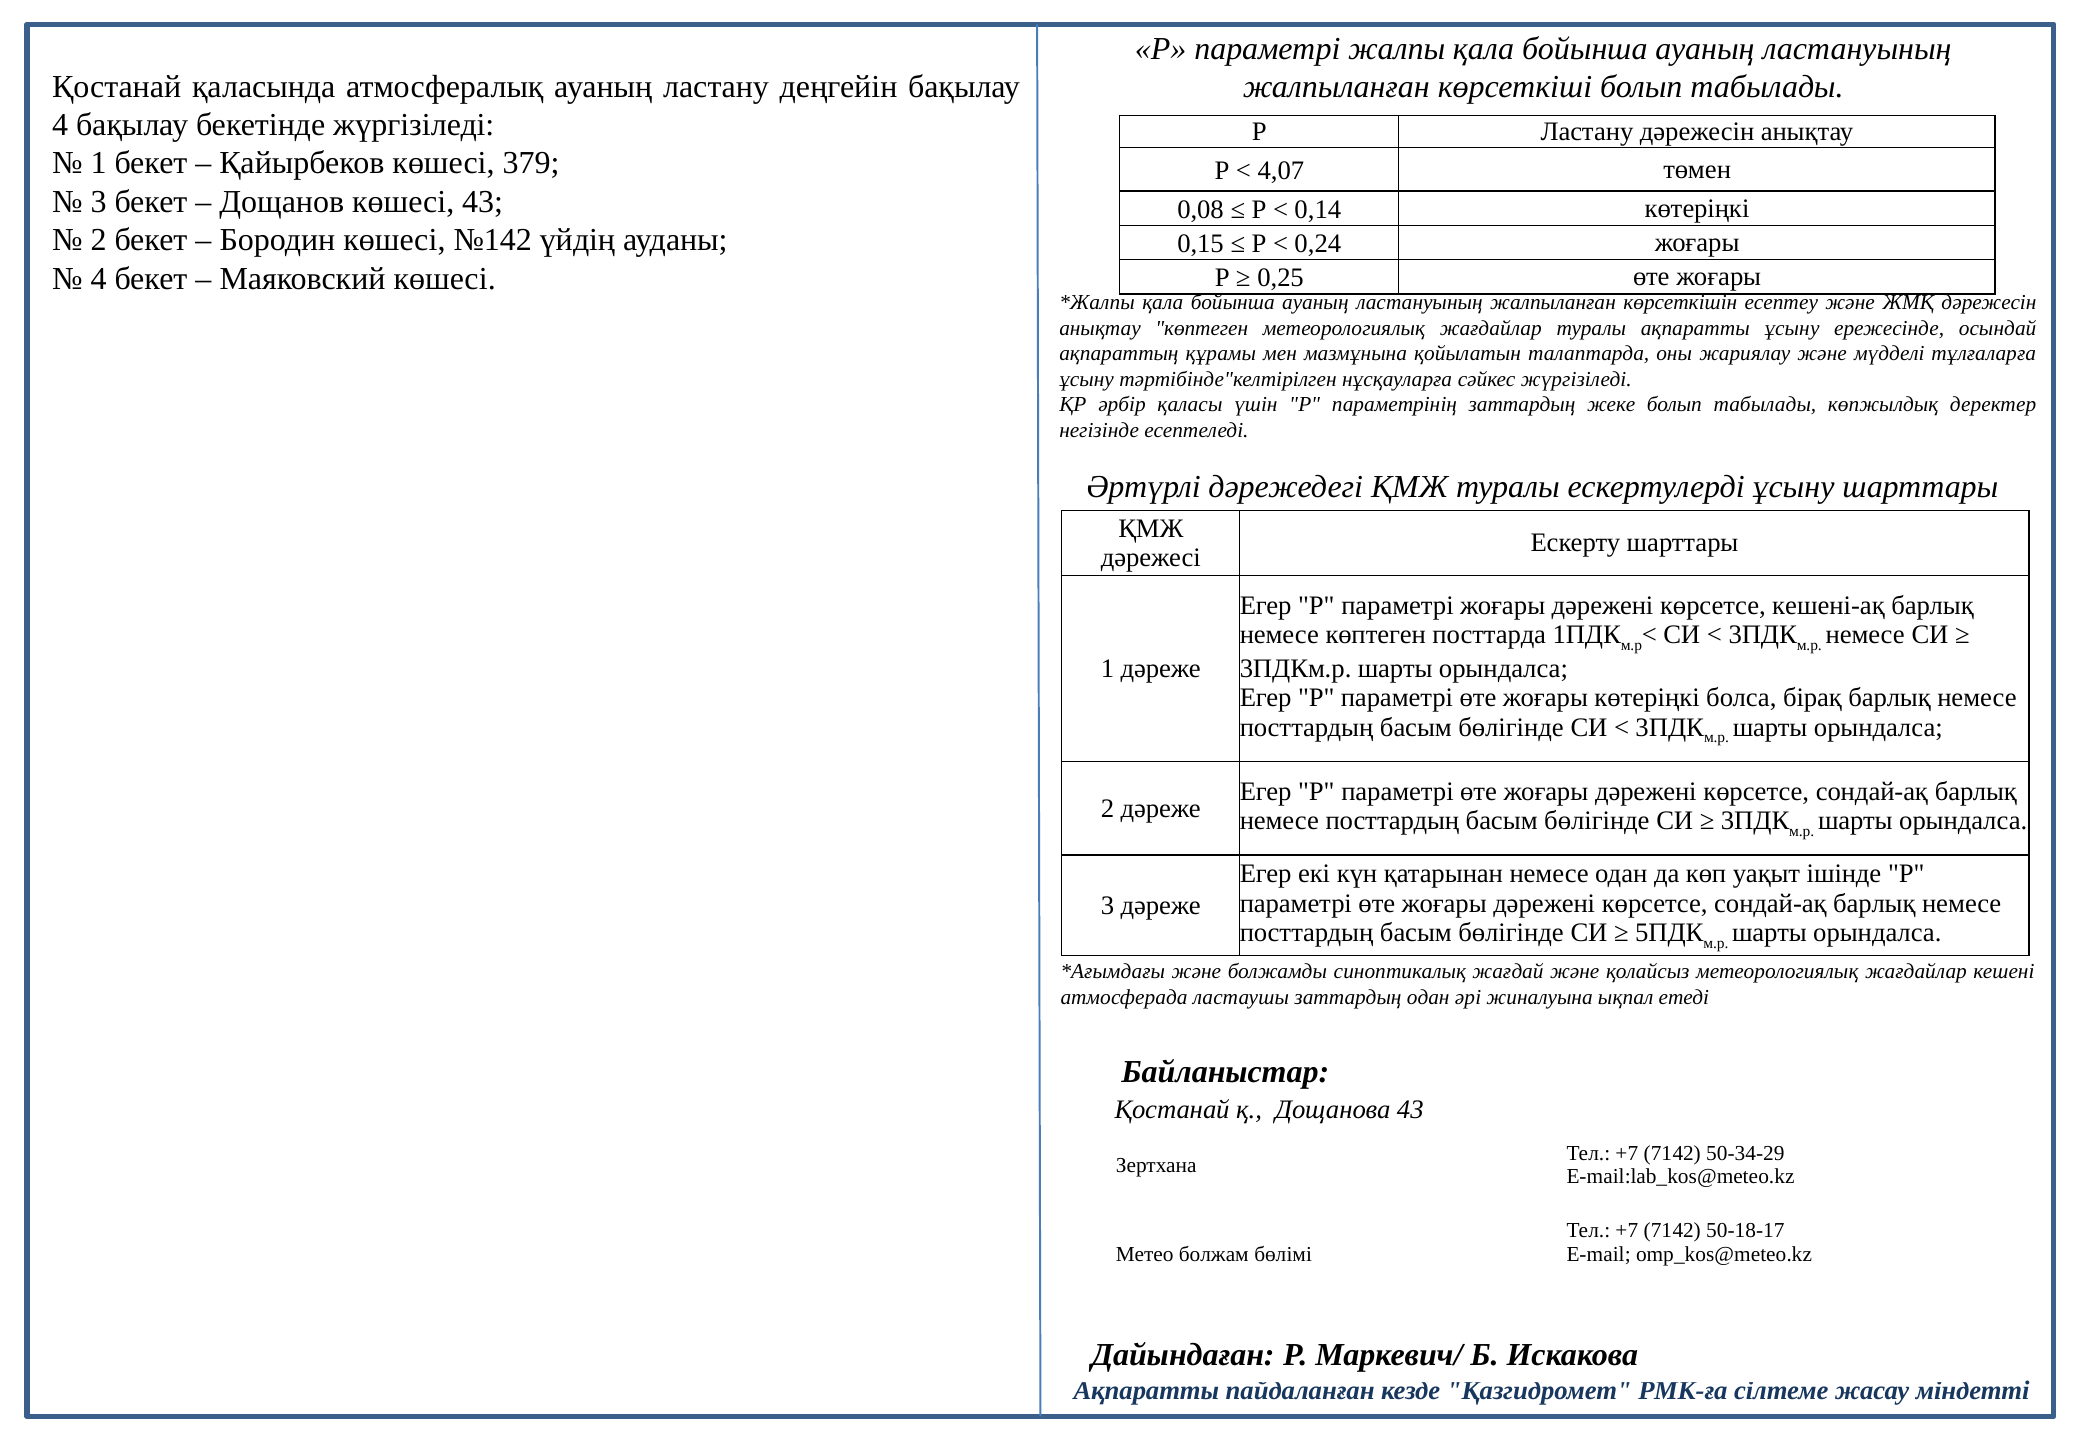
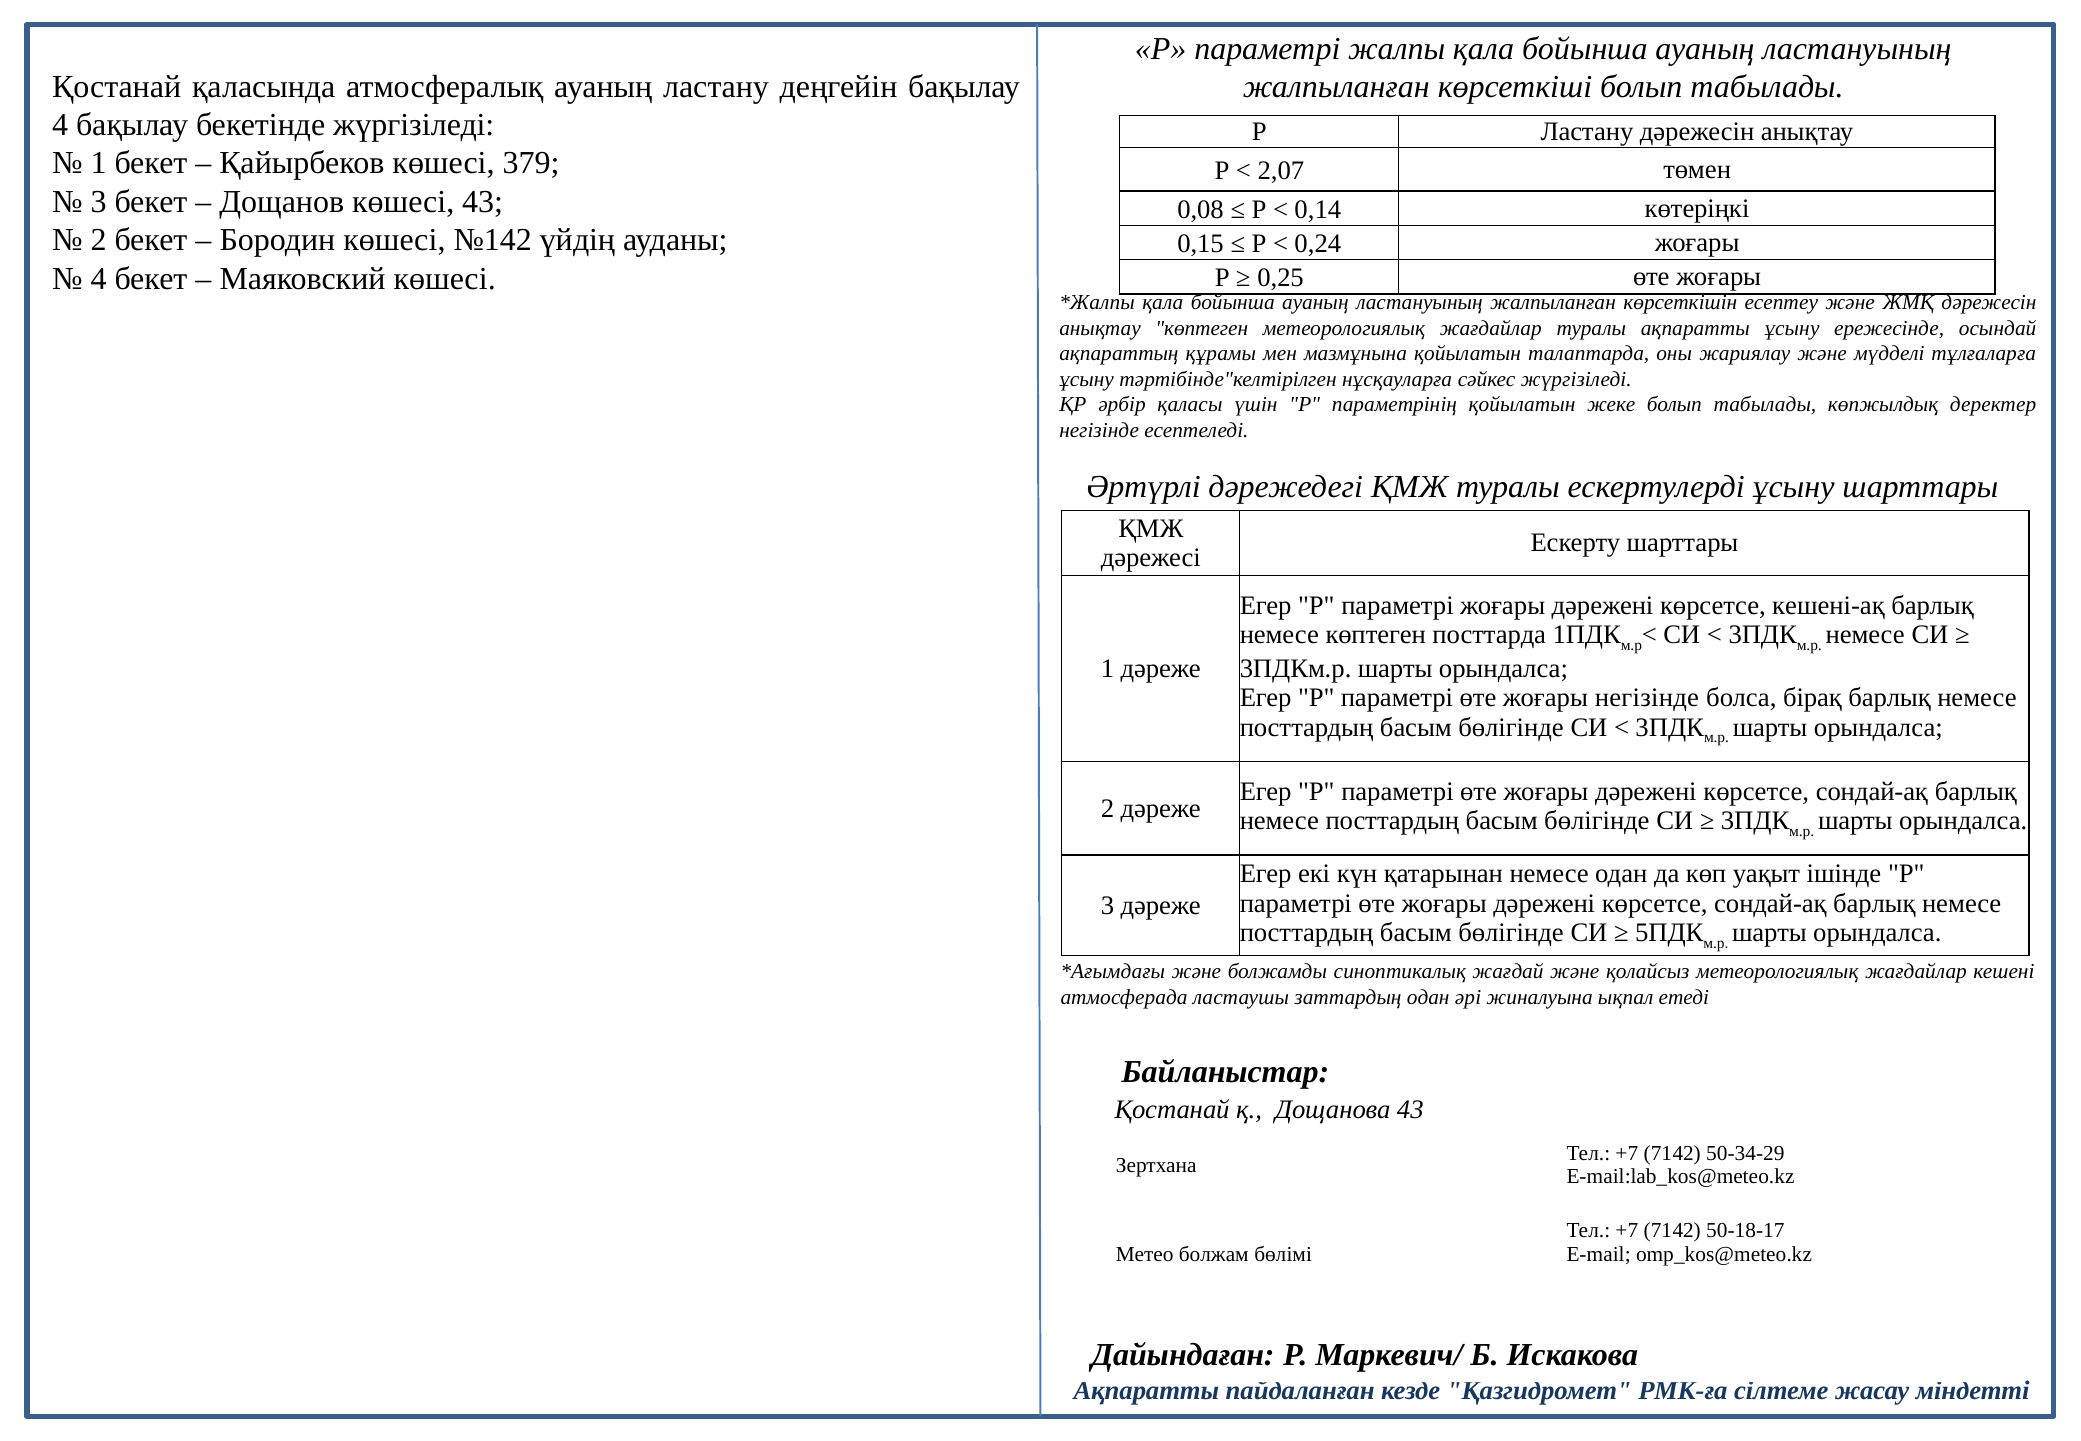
4,07: 4,07 -> 2,07
параметрінің заттардың: заттардың -> қойылатын
жоғары көтеріңкі: көтеріңкі -> негізінде
